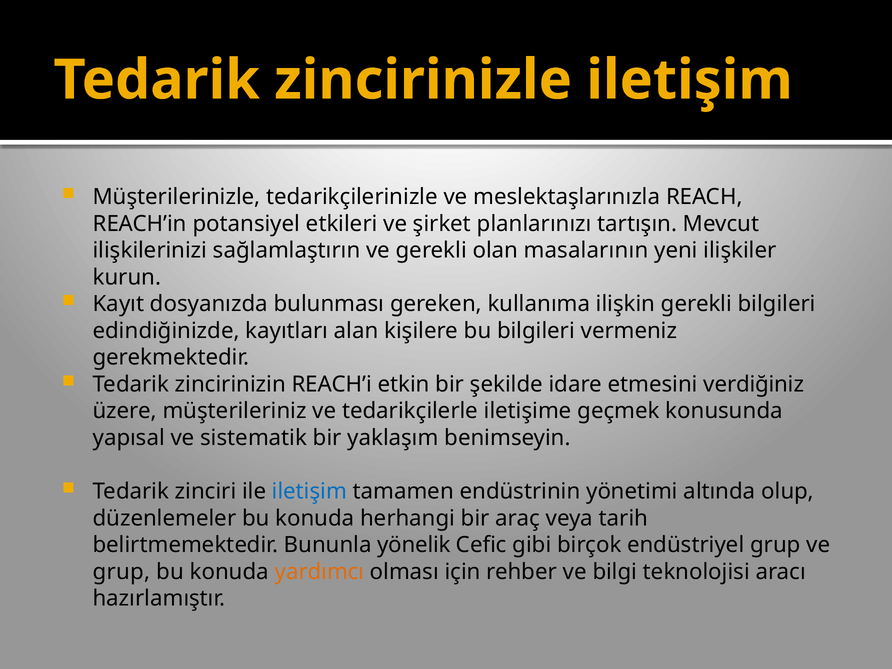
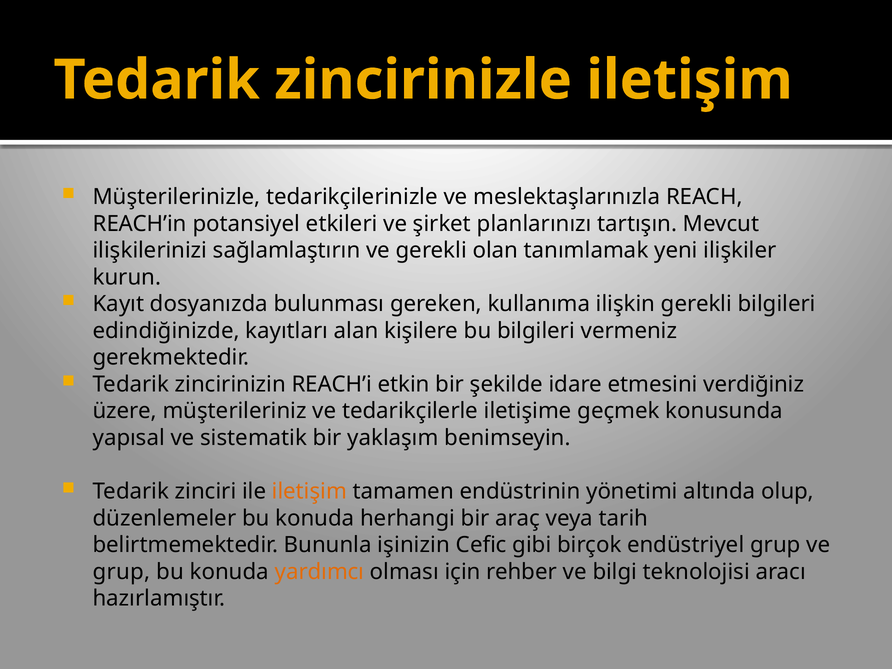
masalarının: masalarının -> tanımlamak
iletişim at (309, 491) colour: blue -> orange
yönelik: yönelik -> işinizin
